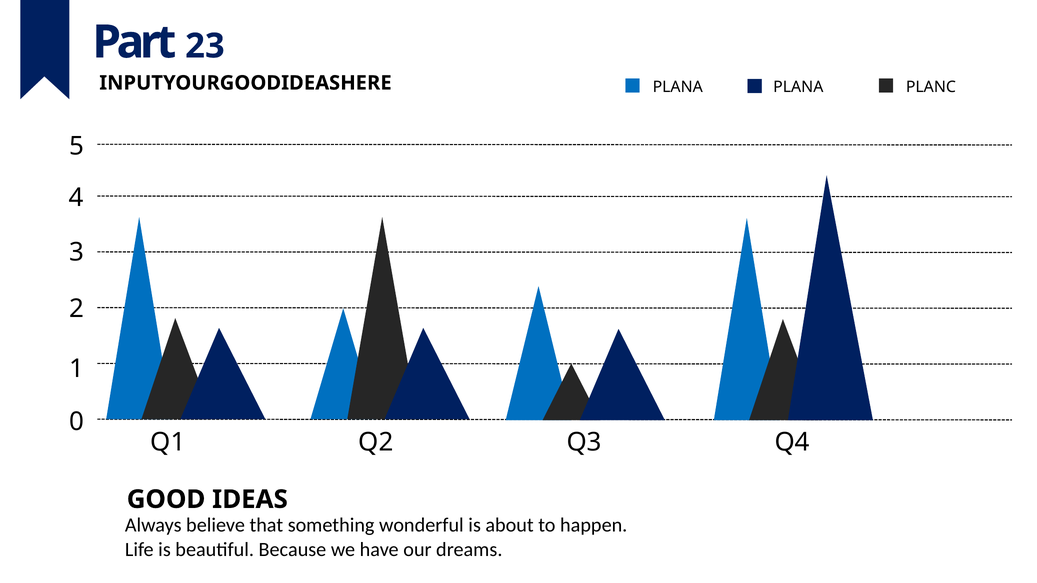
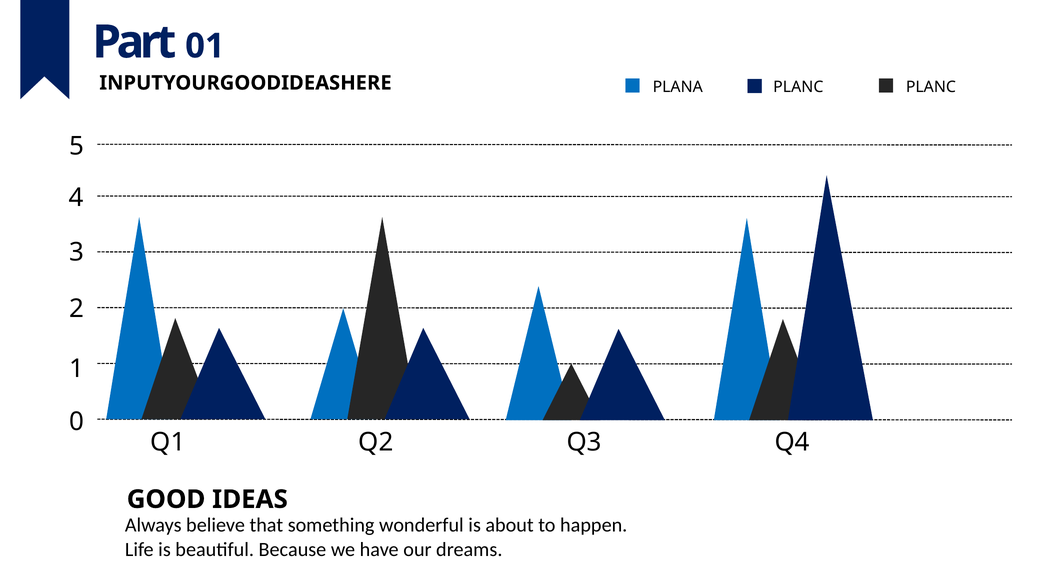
23: 23 -> 01
PLANA PLANA: PLANA -> PLANC
